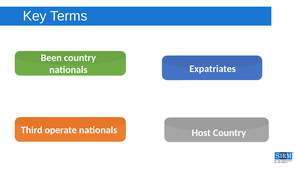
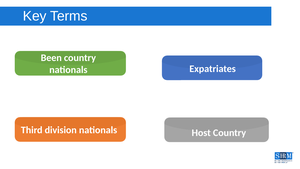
operate: operate -> division
